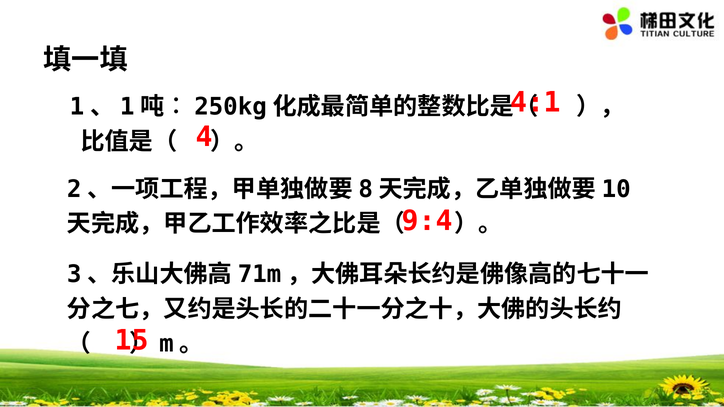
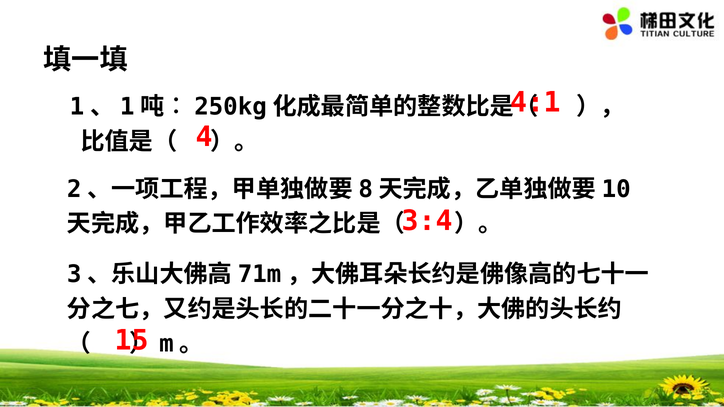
9:4: 9:4 -> 3:4
